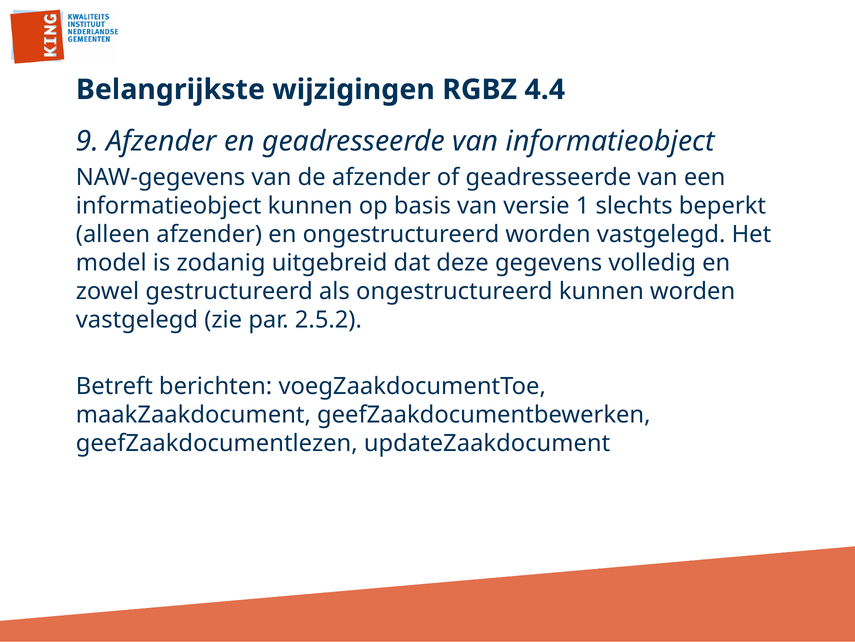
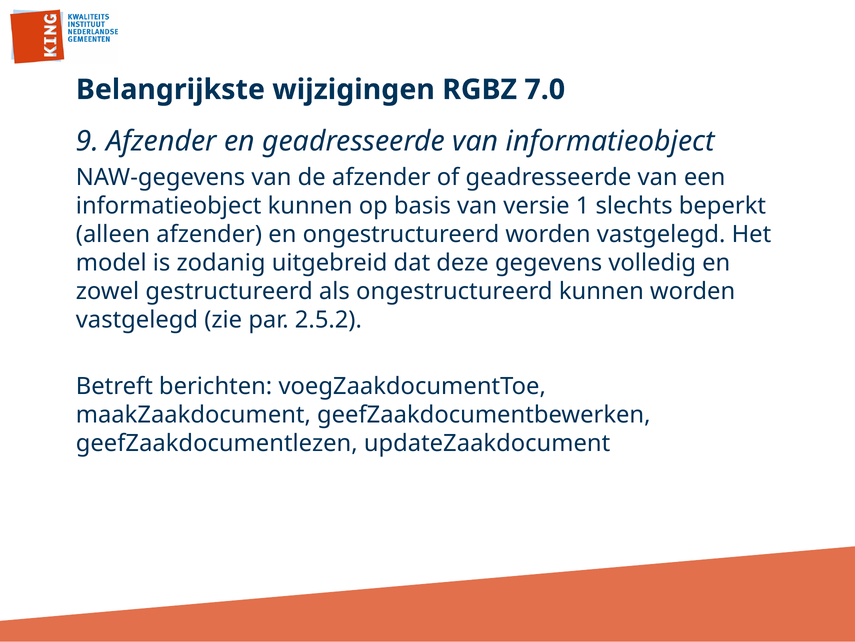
4.4: 4.4 -> 7.0
